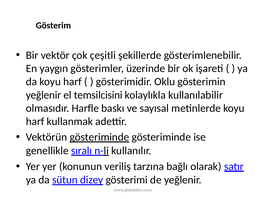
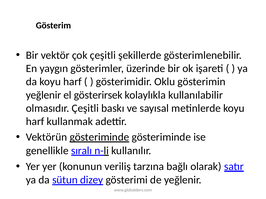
temsilcisini: temsilcisini -> gösterirsek
olmasıdır Harfle: Harfle -> Çeşitli
